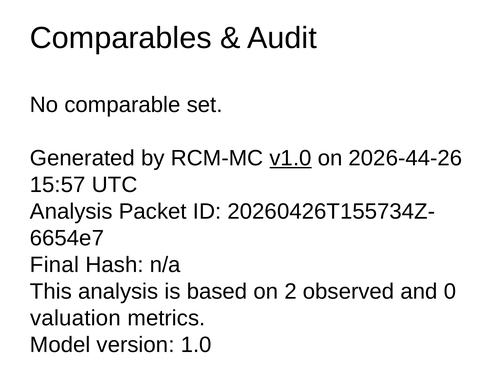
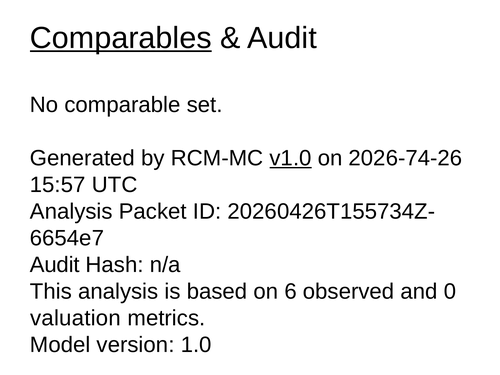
Comparables underline: none -> present
2026-44-26: 2026-44-26 -> 2026-74-26
Final at (55, 265): Final -> Audit
2: 2 -> 6
